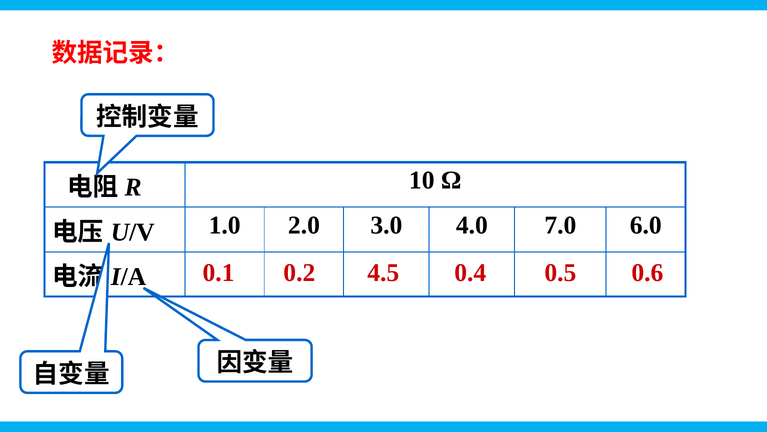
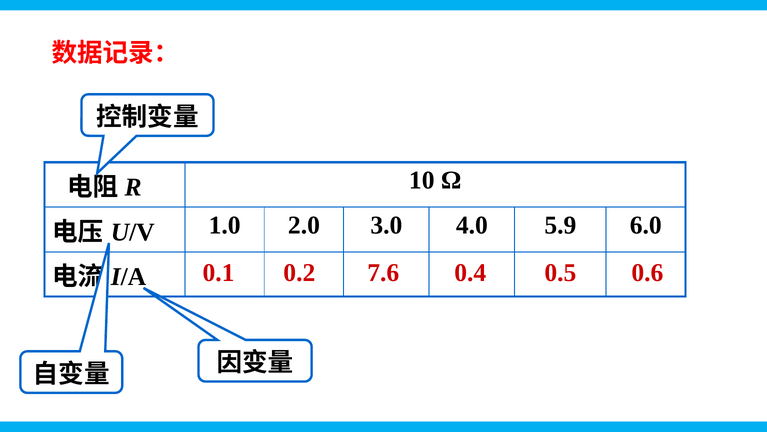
7.0: 7.0 -> 5.9
4.5: 4.5 -> 7.6
